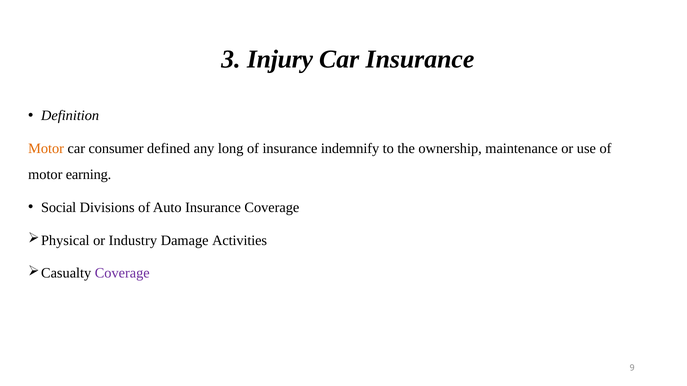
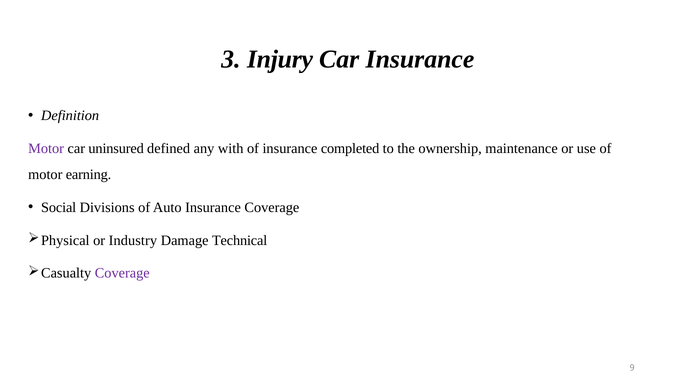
Motor at (46, 149) colour: orange -> purple
consumer: consumer -> uninsured
long: long -> with
indemnify: indemnify -> completed
Activities: Activities -> Technical
